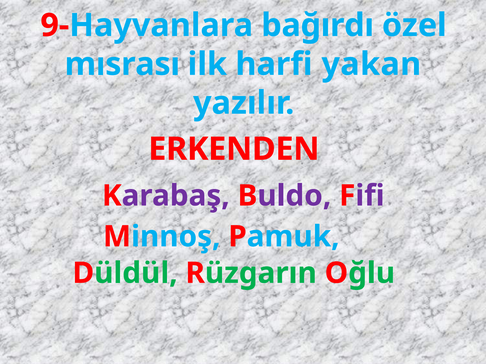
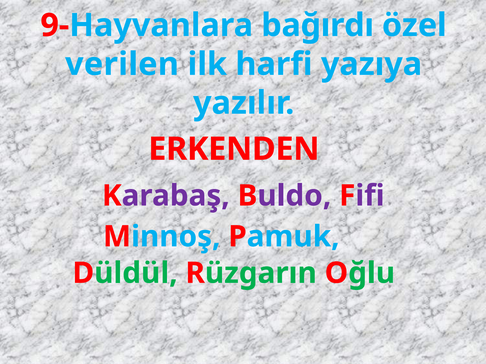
mısrası: mısrası -> verilen
yakan: yakan -> yazıya
